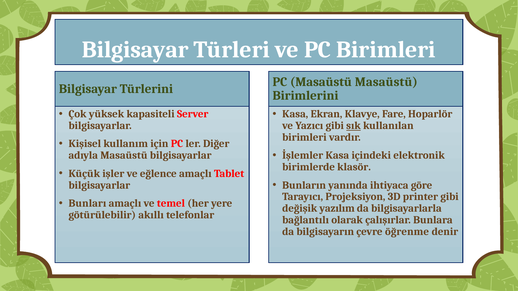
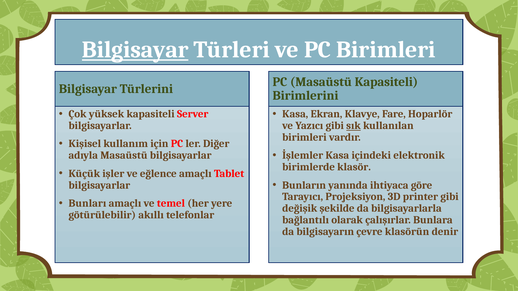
Bilgisayar at (135, 50) underline: none -> present
Masaüstü Masaüstü: Masaüstü -> Kapasiteli
yazılım: yazılım -> şekilde
öğrenme: öğrenme -> klasörün
